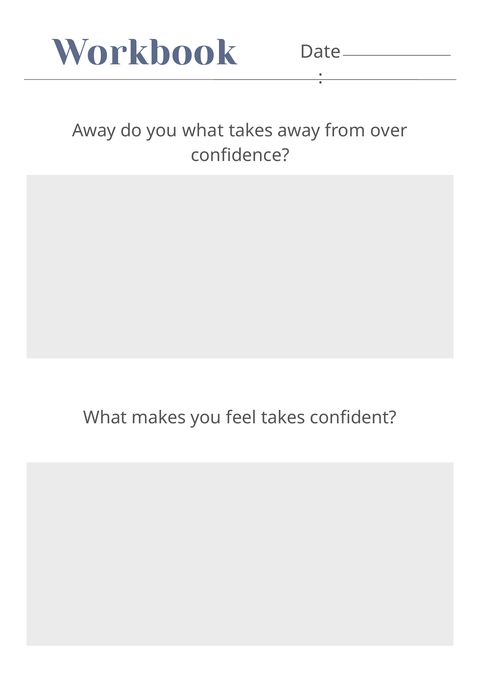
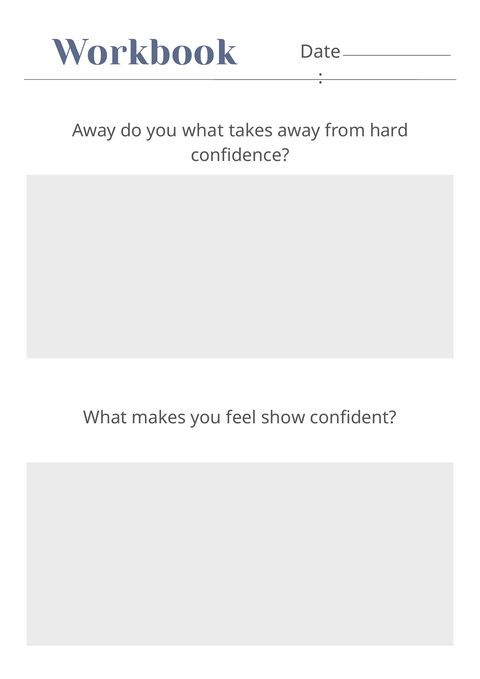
over: over -> hard
feel takes: takes -> show
